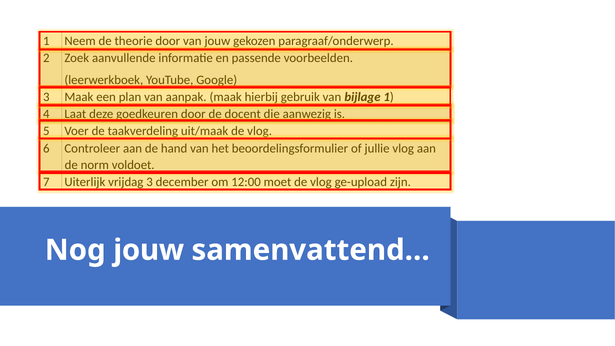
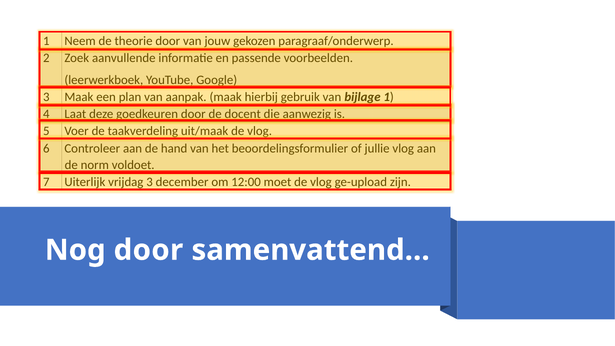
Nog jouw: jouw -> door
